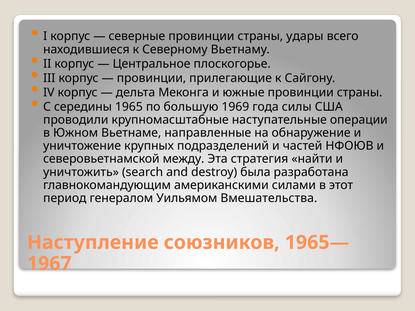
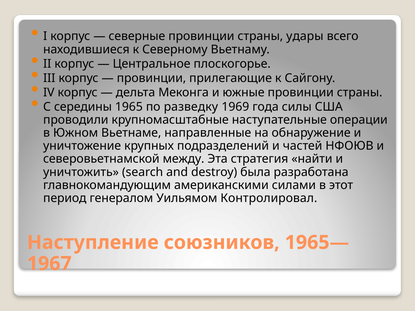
большую: большую -> разведку
Вмешательства: Вмешательства -> Контролировал
